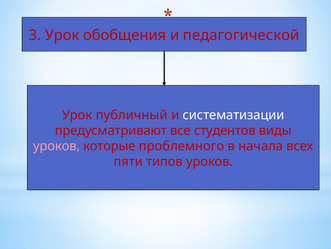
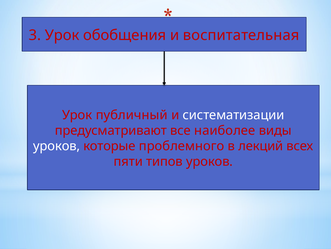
педагогической: педагогической -> воспитательная
студентов: студентов -> наиболее
уроков at (57, 146) colour: pink -> white
начала: начала -> лекций
